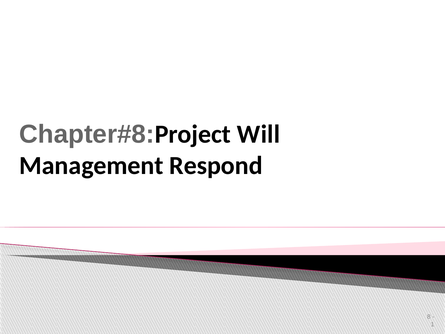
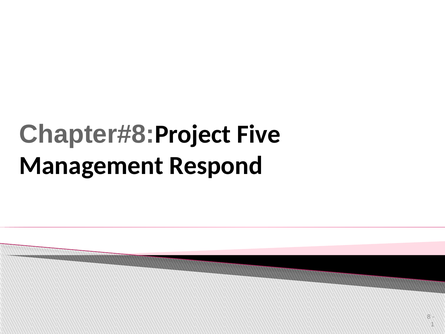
Will: Will -> Five
